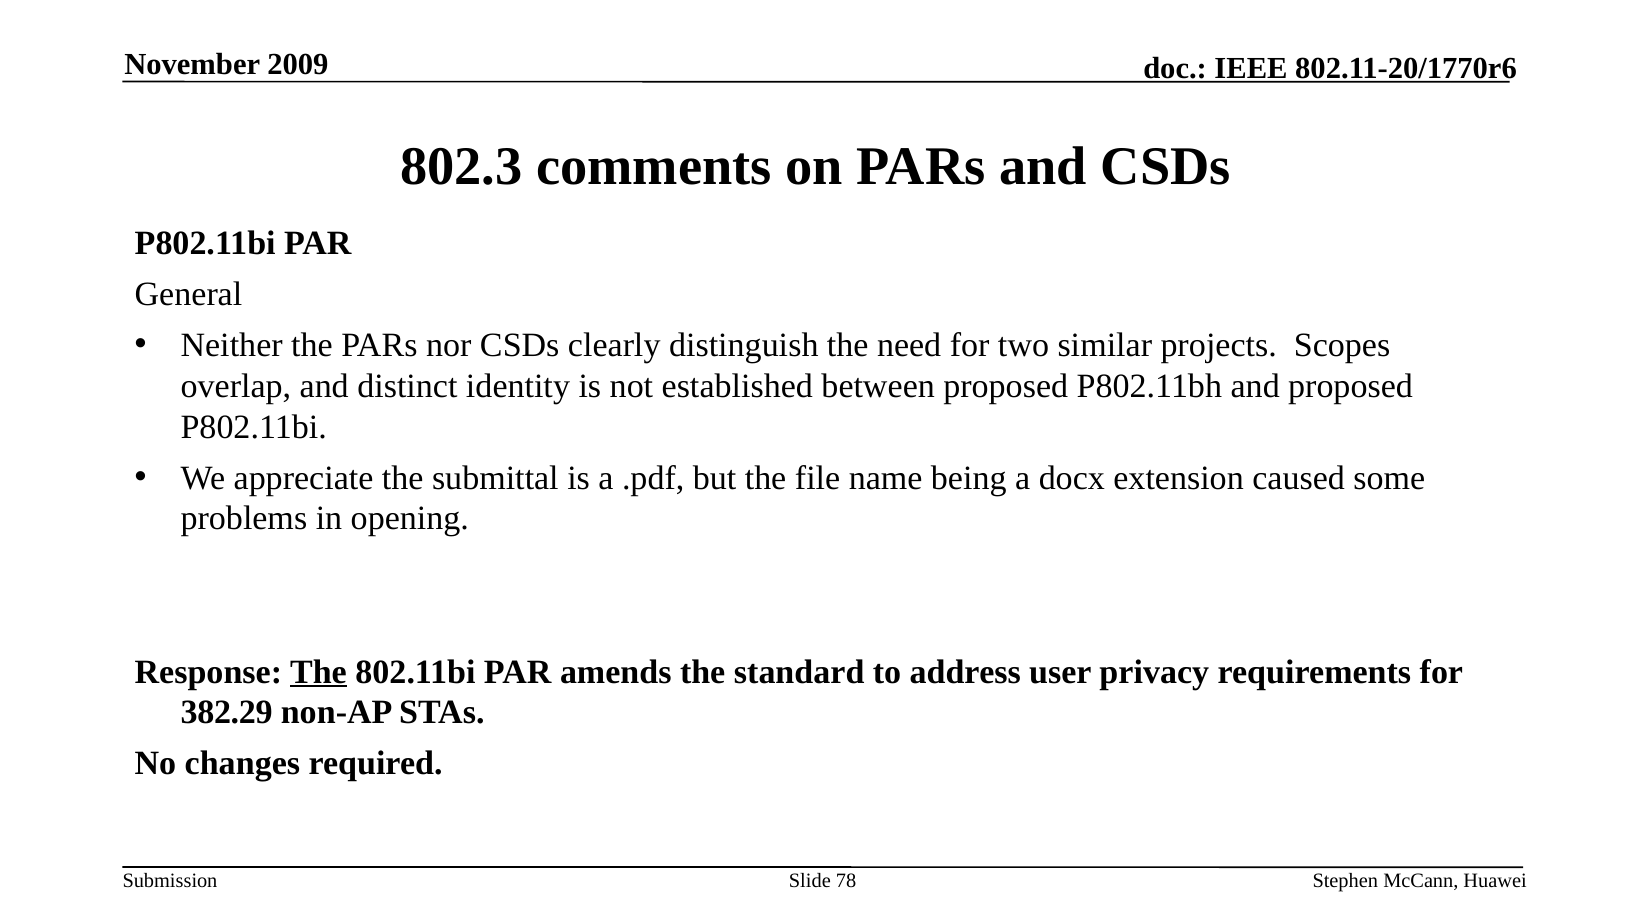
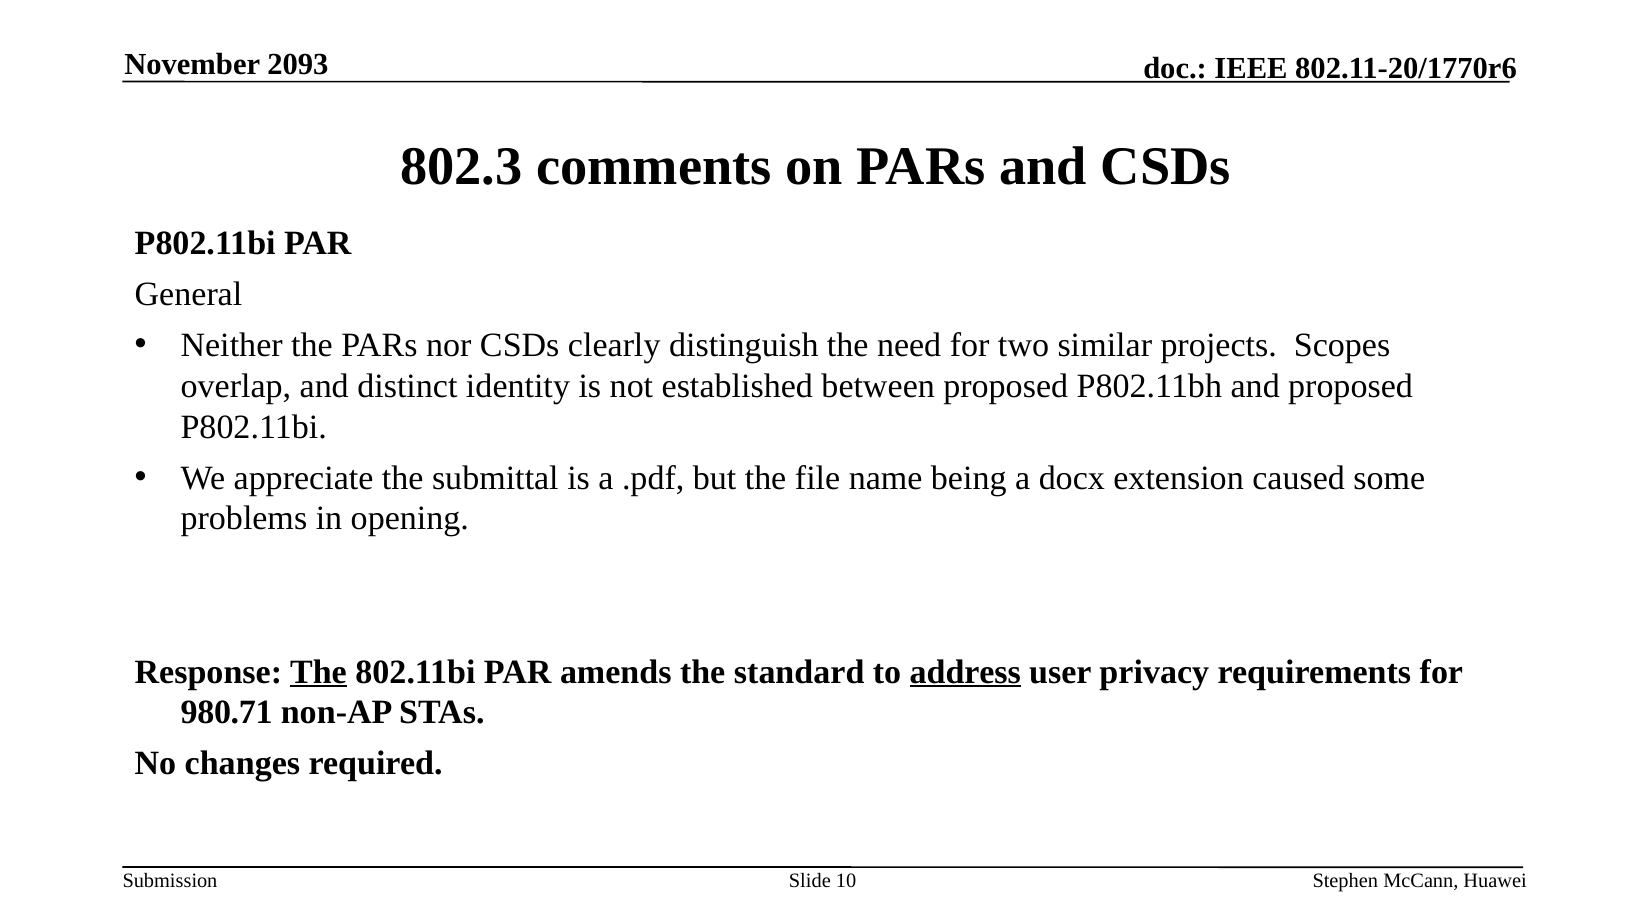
2009: 2009 -> 2093
address underline: none -> present
382.29: 382.29 -> 980.71
78: 78 -> 10
